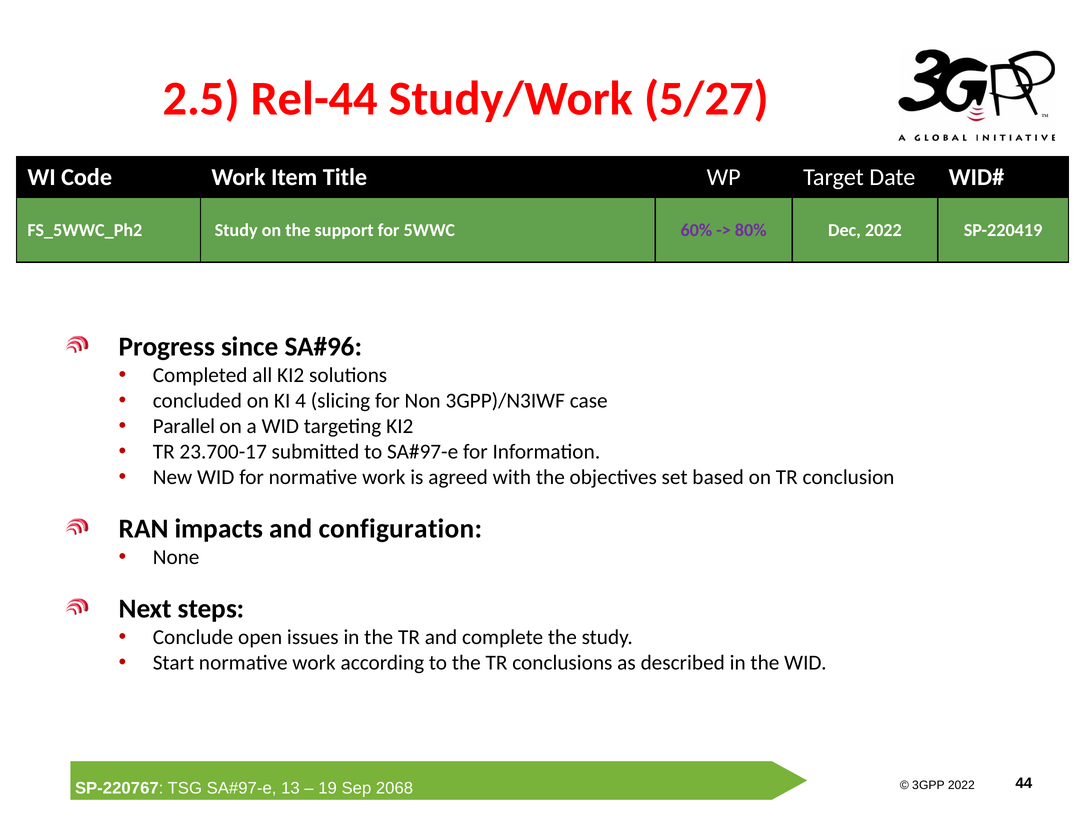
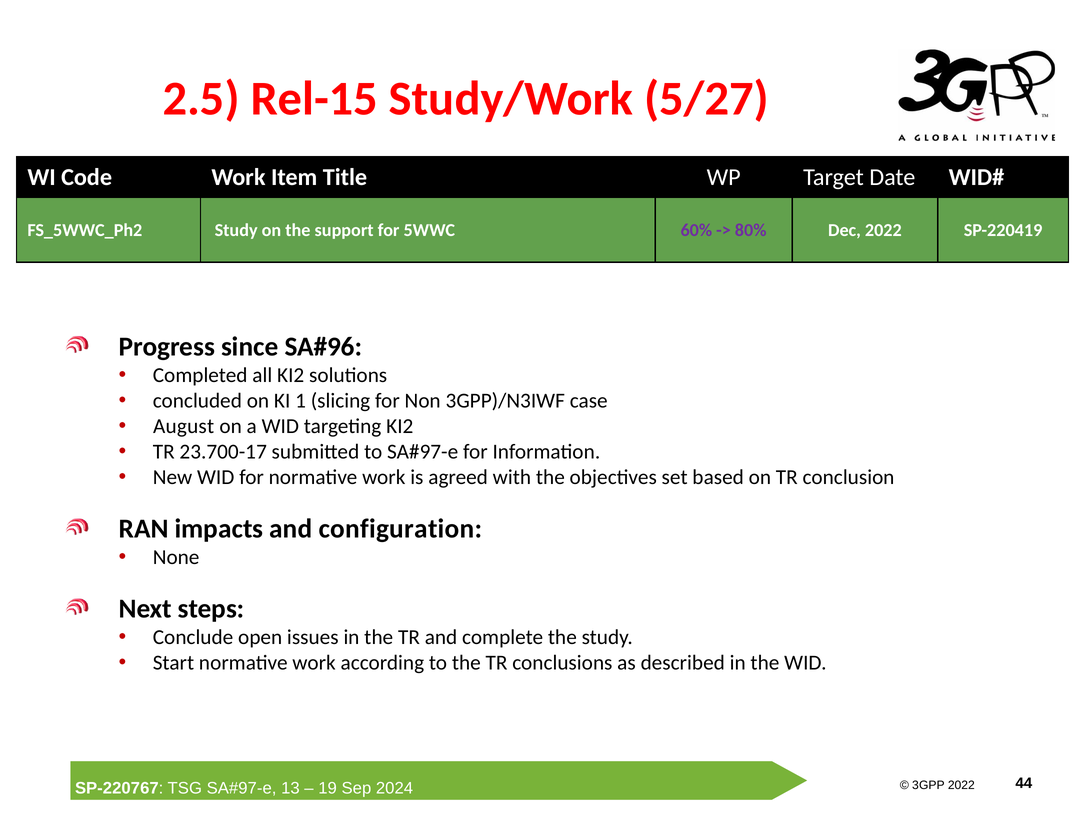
Rel-44: Rel-44 -> Rel-15
4: 4 -> 1
Parallel: Parallel -> August
2068: 2068 -> 2024
